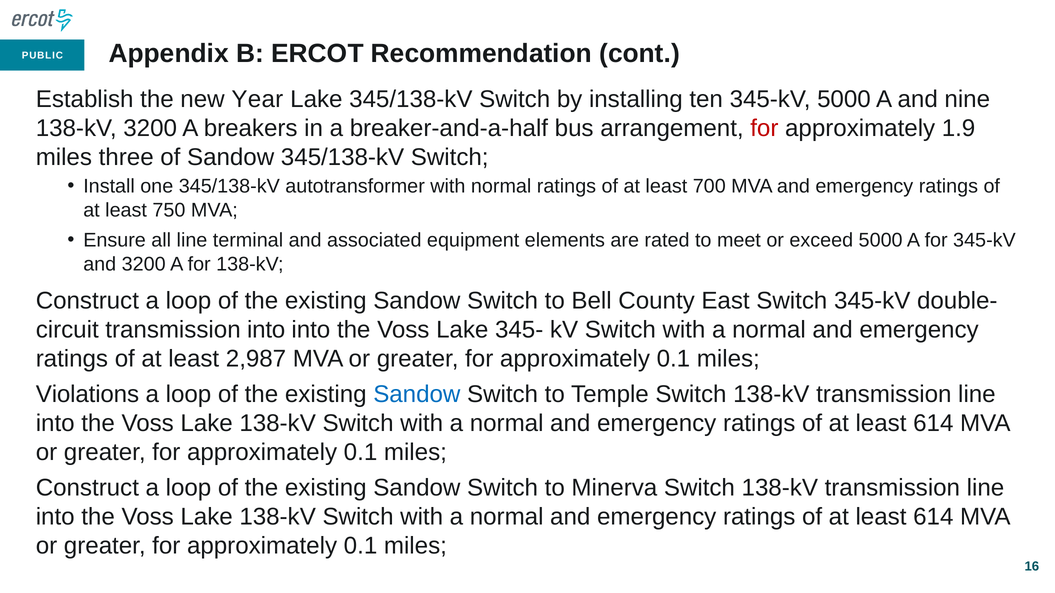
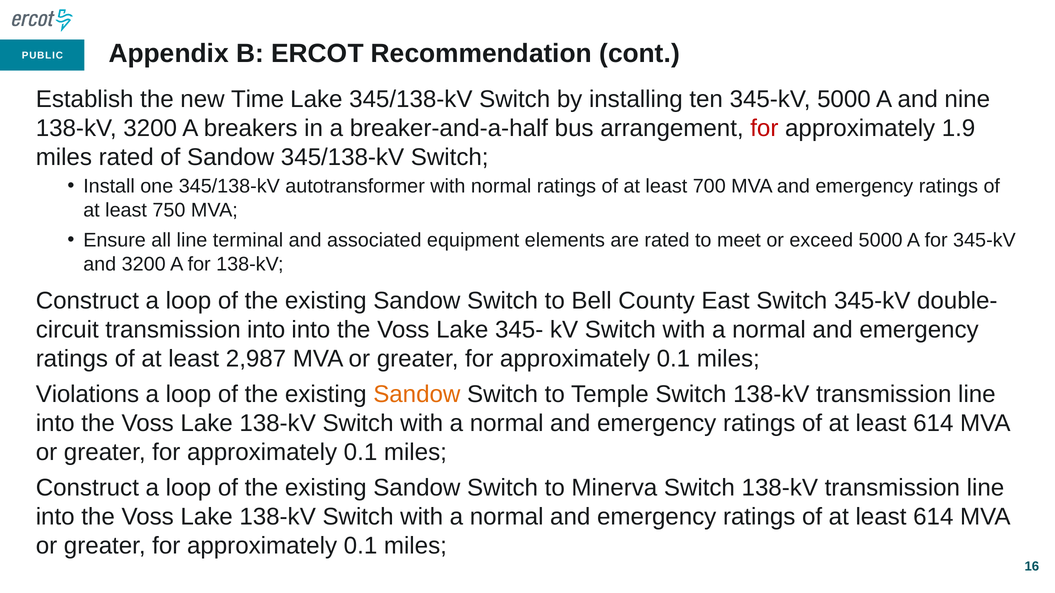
Year: Year -> Time
miles three: three -> rated
Sandow at (417, 395) colour: blue -> orange
